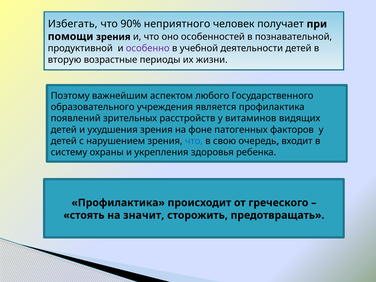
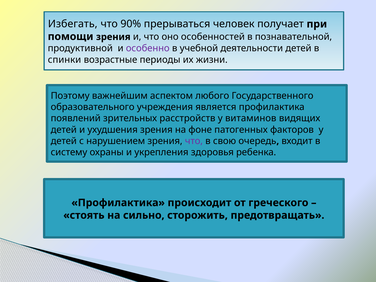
неприятного: неприятного -> прерываться
вторую: вторую -> спинки
что at (194, 141) colour: blue -> purple
значит: значит -> сильно
